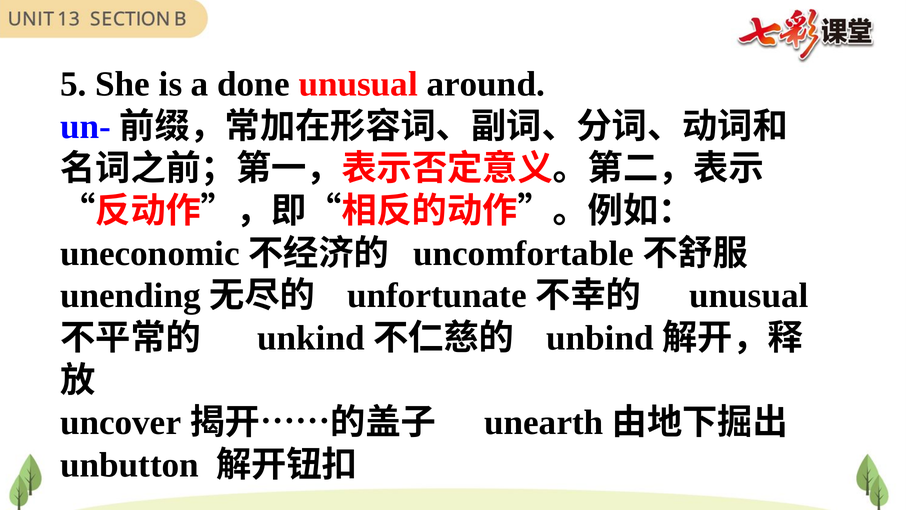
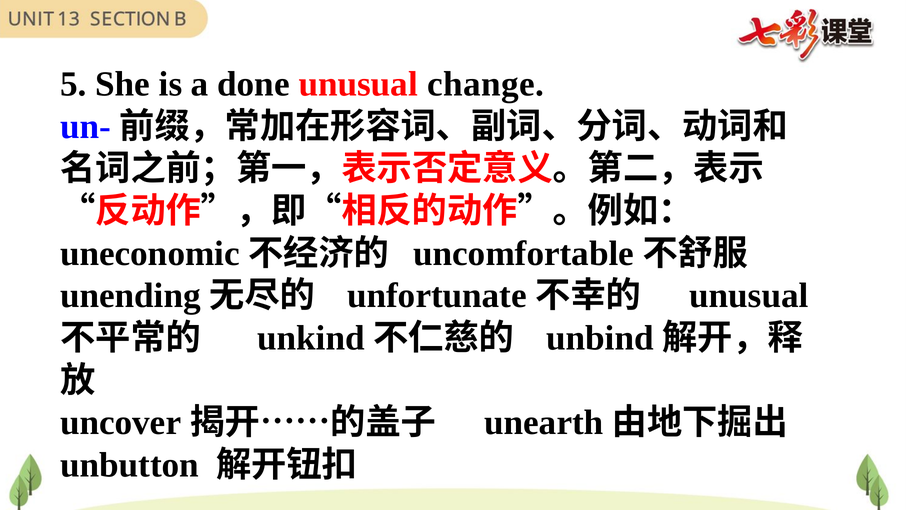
around: around -> change
